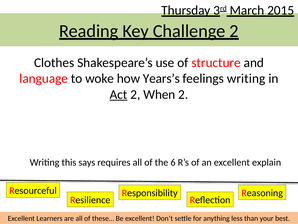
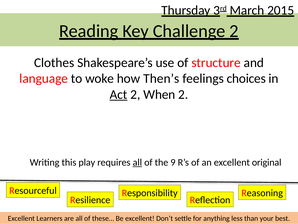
Years’s: Years’s -> Then’s
feelings writing: writing -> choices
says: says -> play
all at (137, 162) underline: none -> present
6: 6 -> 9
explain: explain -> original
